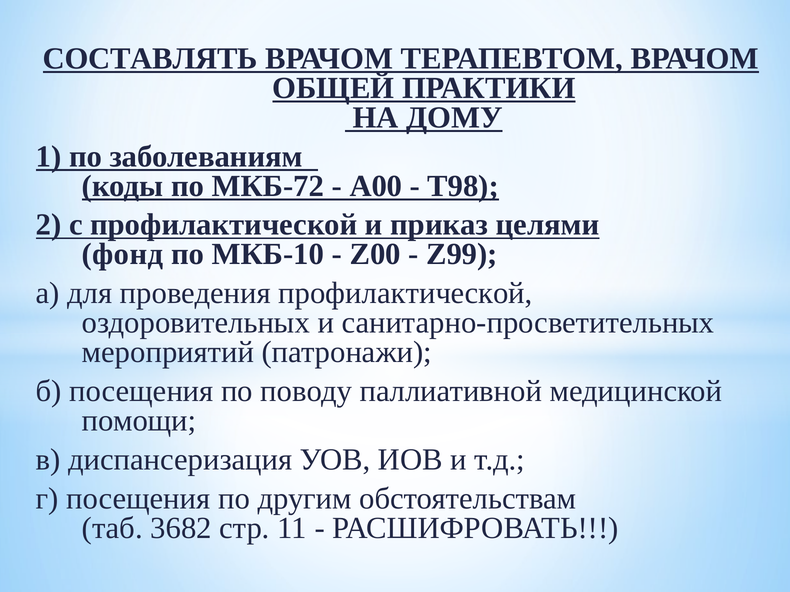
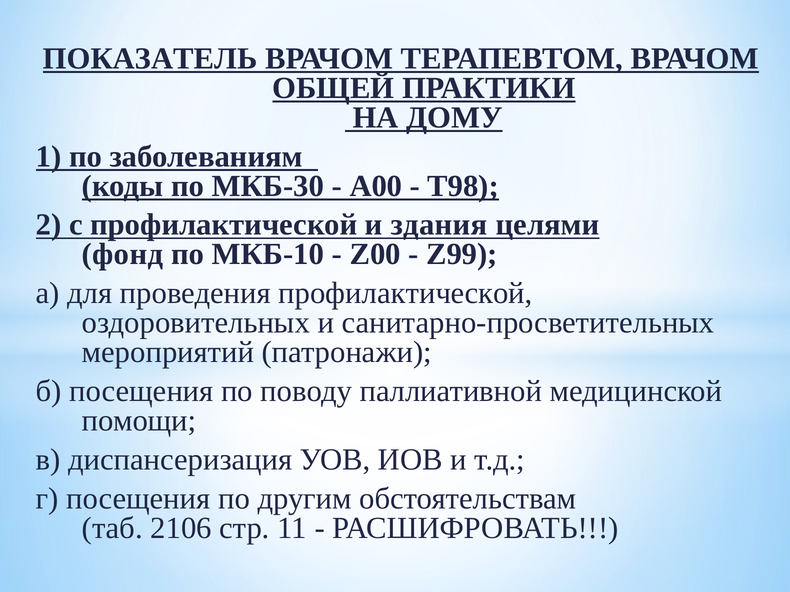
СОСТАВЛЯТЬ: СОСТАВЛЯТЬ -> ПОКАЗАТЕЛЬ
МКБ-72: МКБ-72 -> МКБ-30
приказ: приказ -> здания
3682: 3682 -> 2106
